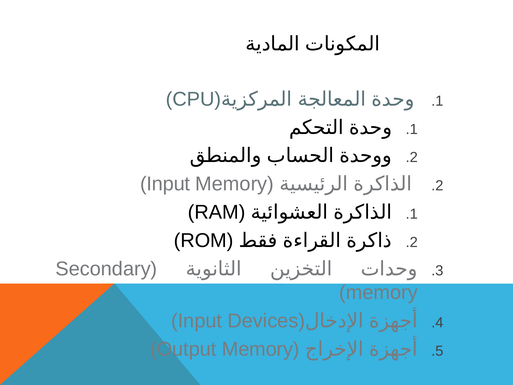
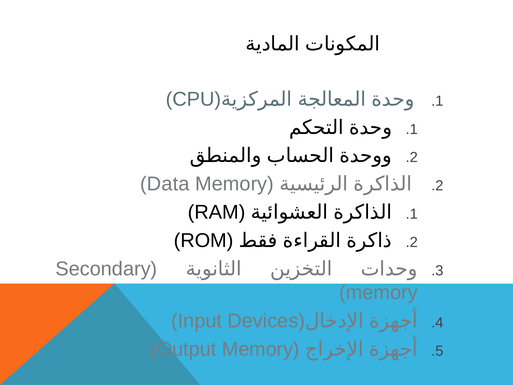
Input at (168, 184): Input -> Data
